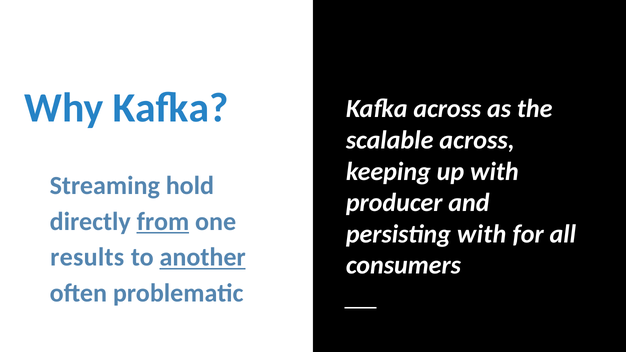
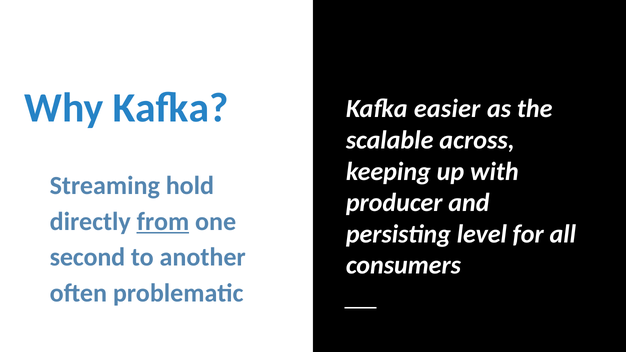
Kafka across: across -> easier
persisting with: with -> level
results: results -> second
another underline: present -> none
